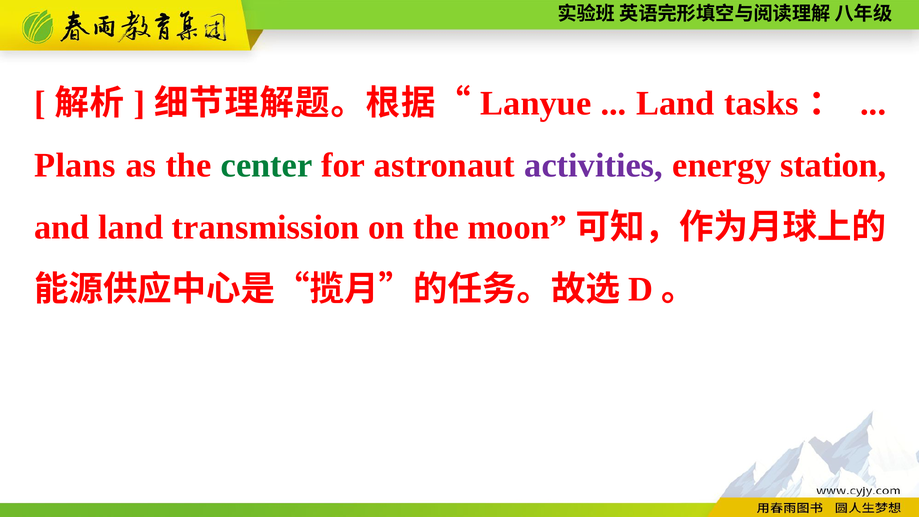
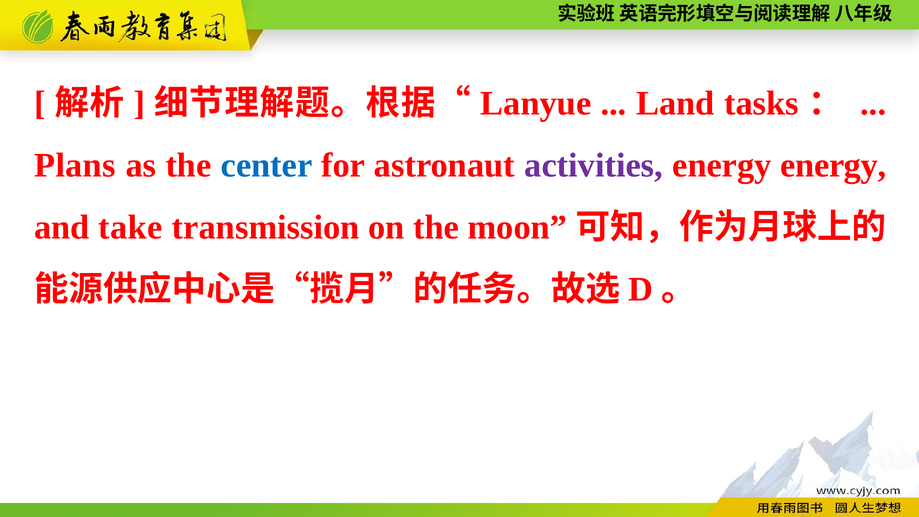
center colour: green -> blue
energy station: station -> energy
and land: land -> take
